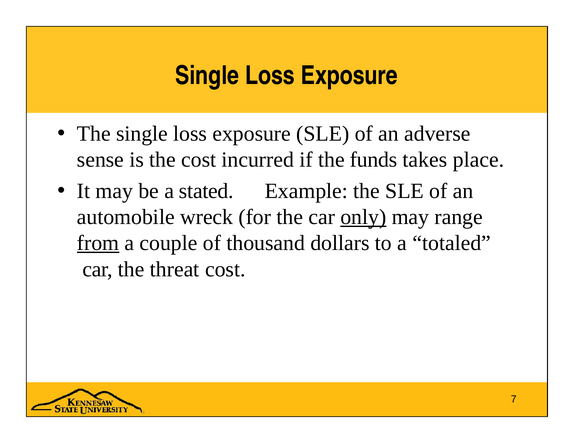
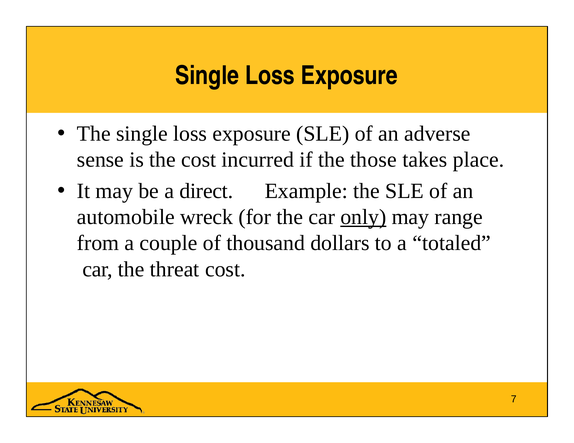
funds: funds -> those
stated: stated -> direct
from underline: present -> none
